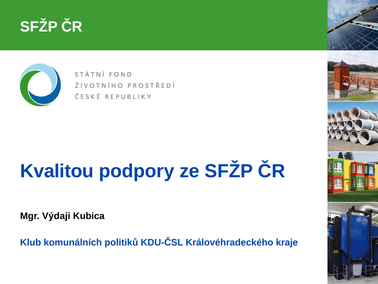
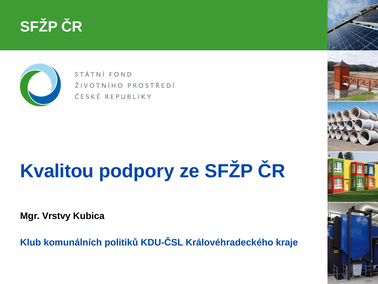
Výdaji: Výdaji -> Vrstvy
